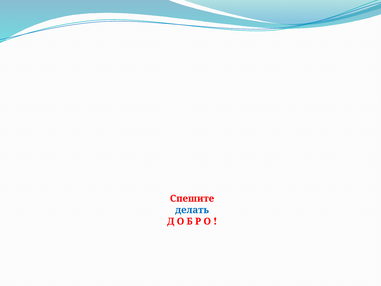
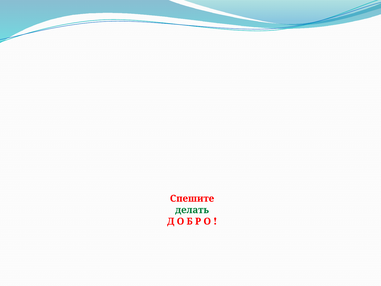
делать colour: blue -> green
